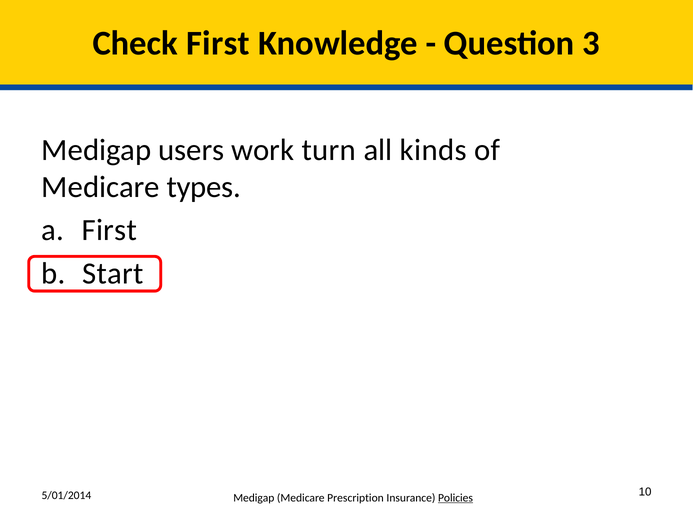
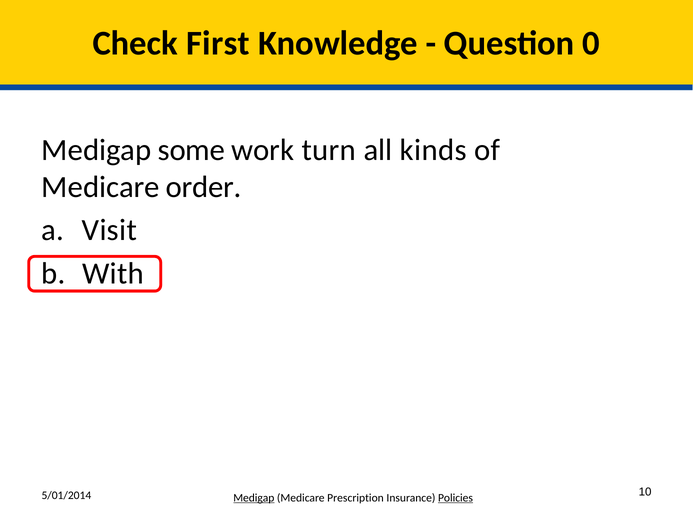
3: 3 -> 0
users: users -> some
types: types -> order
First at (109, 230): First -> Visit
Start: Start -> With
Medigap at (254, 498) underline: none -> present
